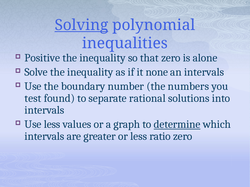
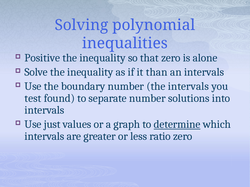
Solving underline: present -> none
none: none -> than
the numbers: numbers -> intervals
separate rational: rational -> number
Use less: less -> just
